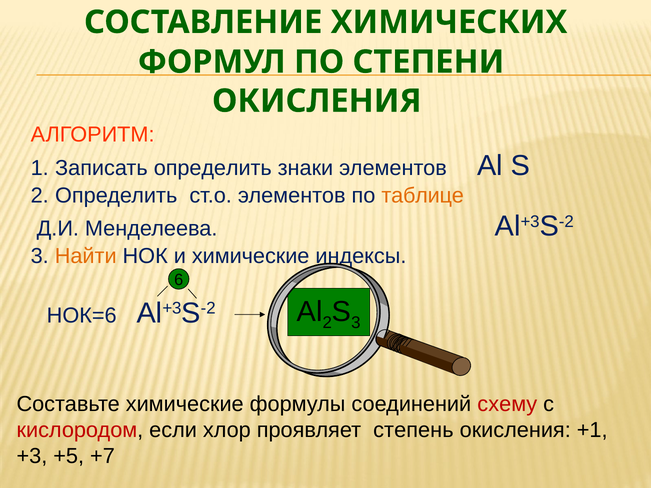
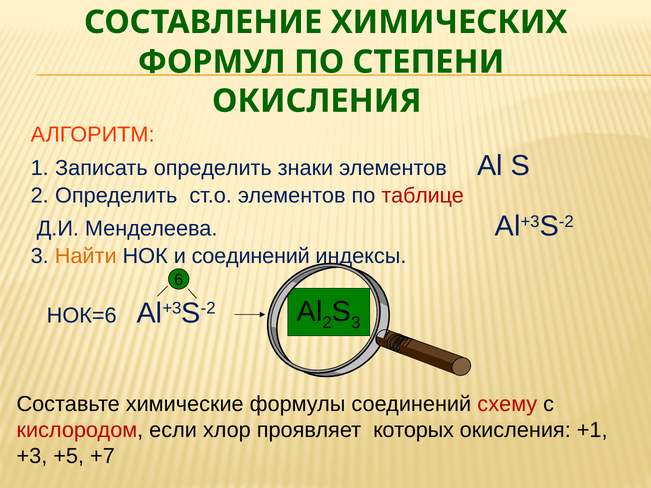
таблице colour: orange -> red
и химические: химические -> соединений
степень: степень -> которых
